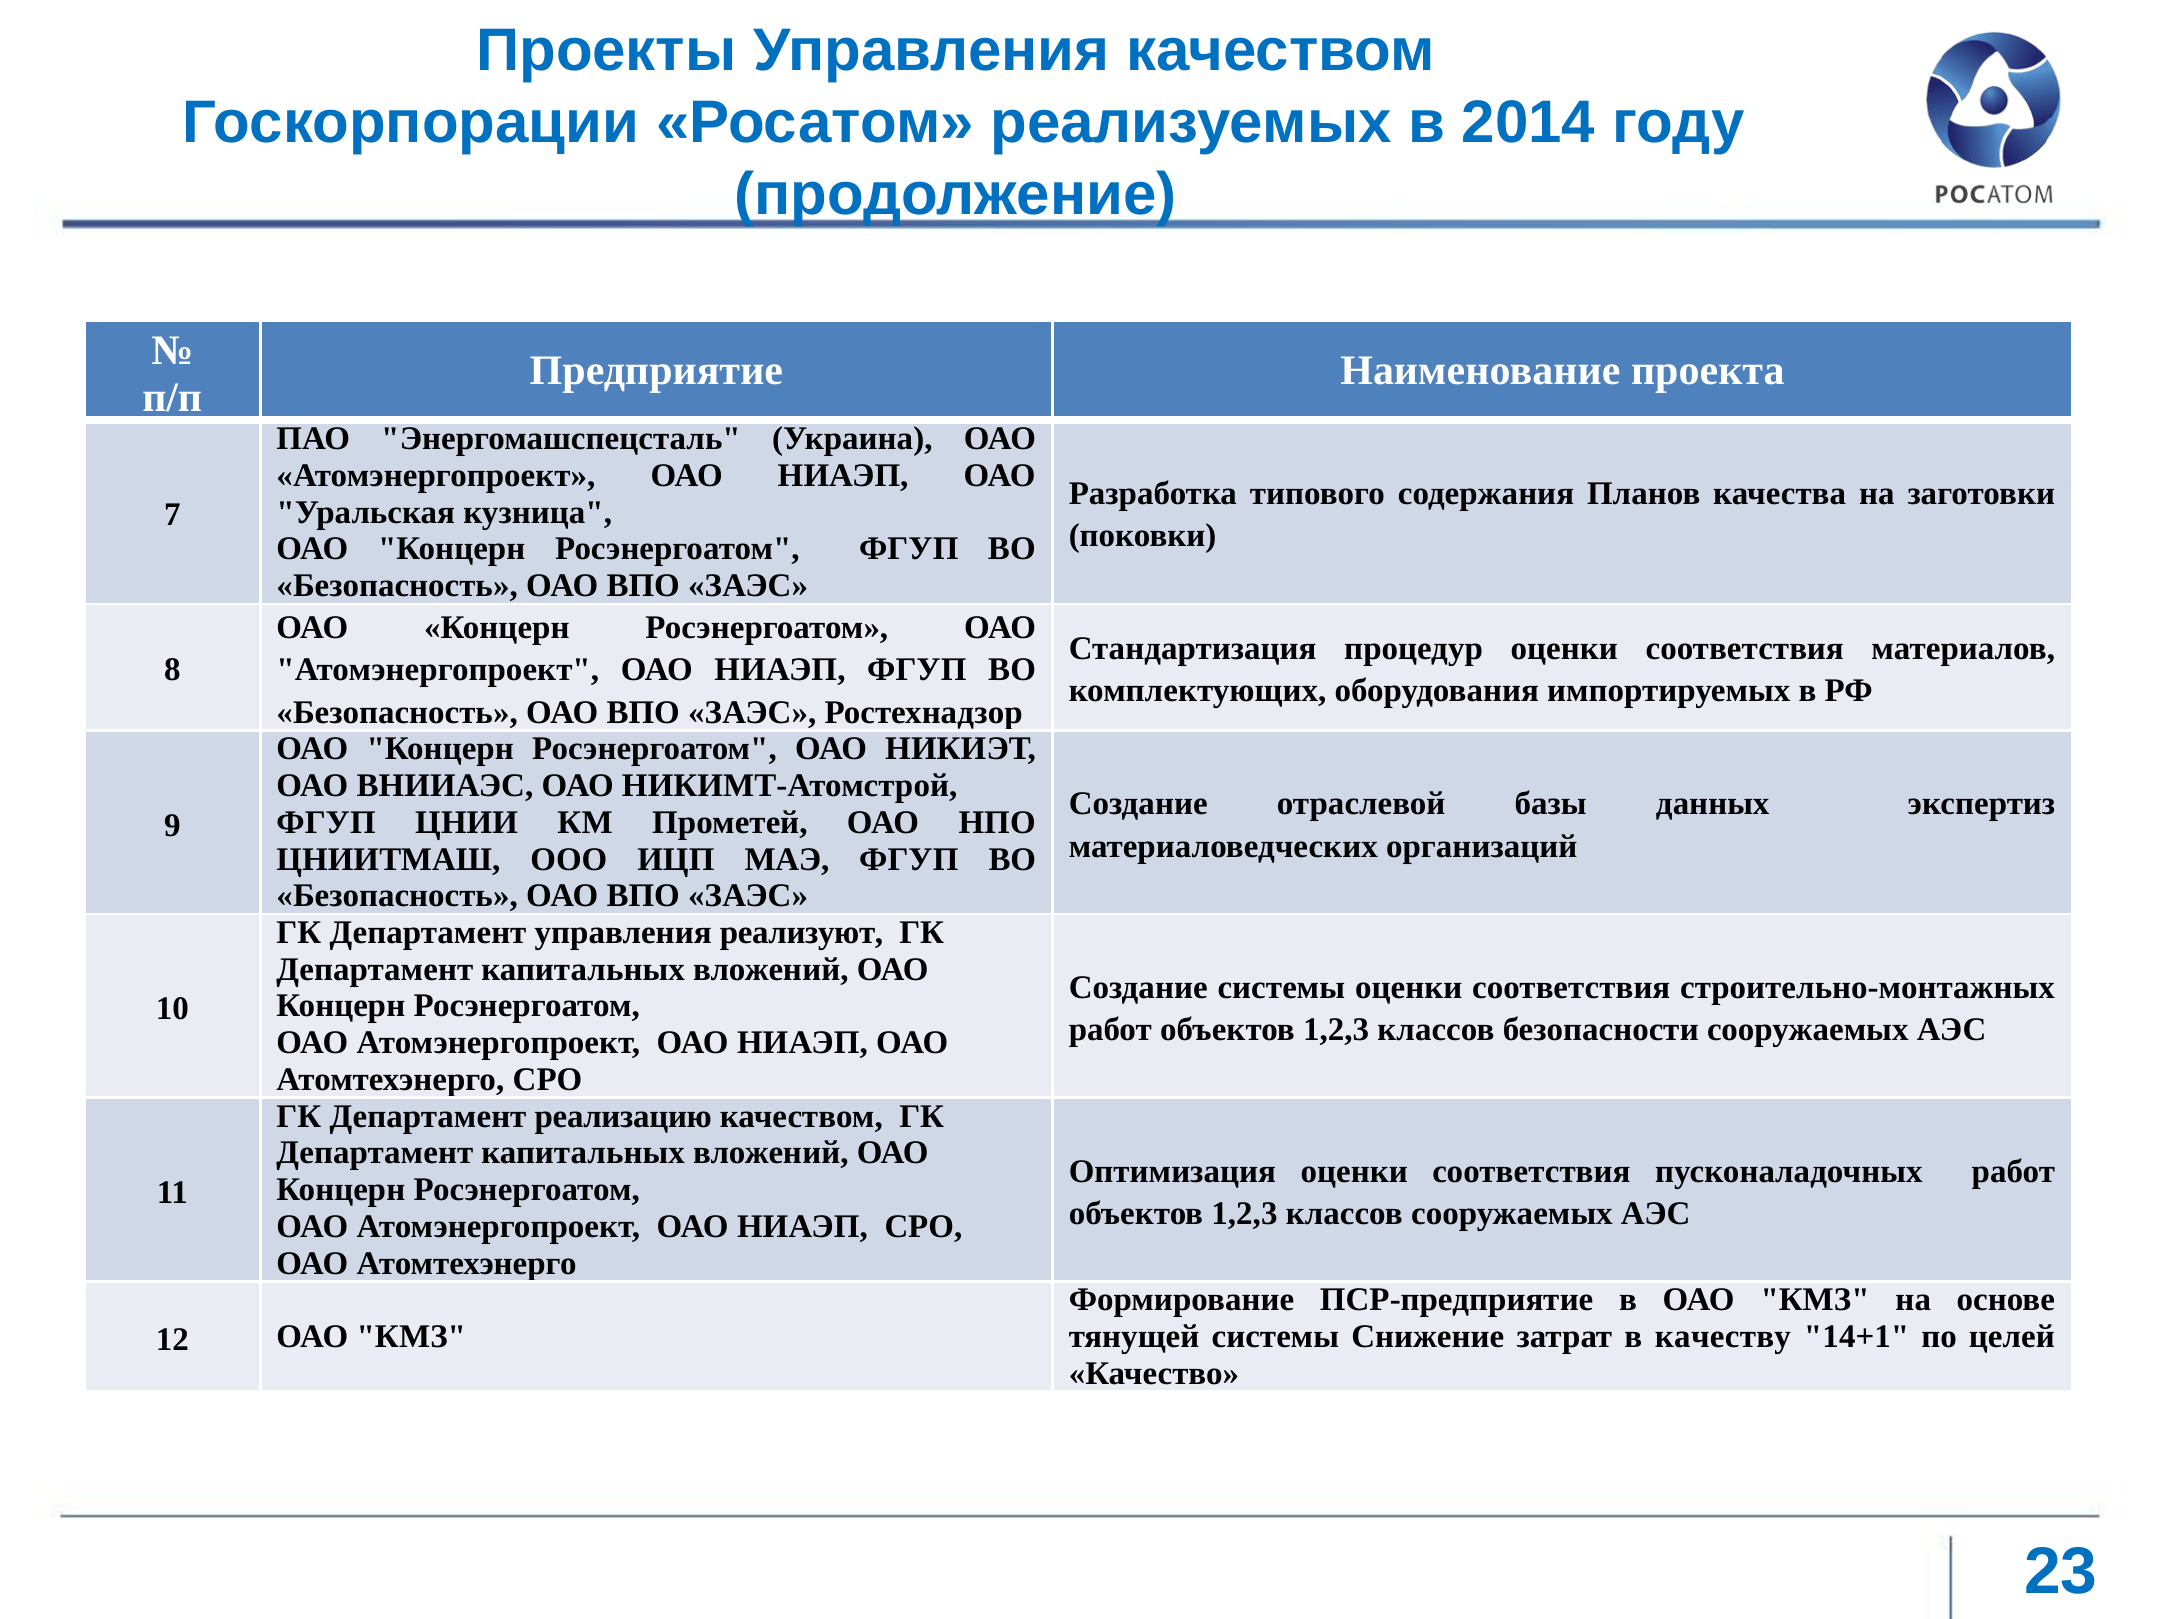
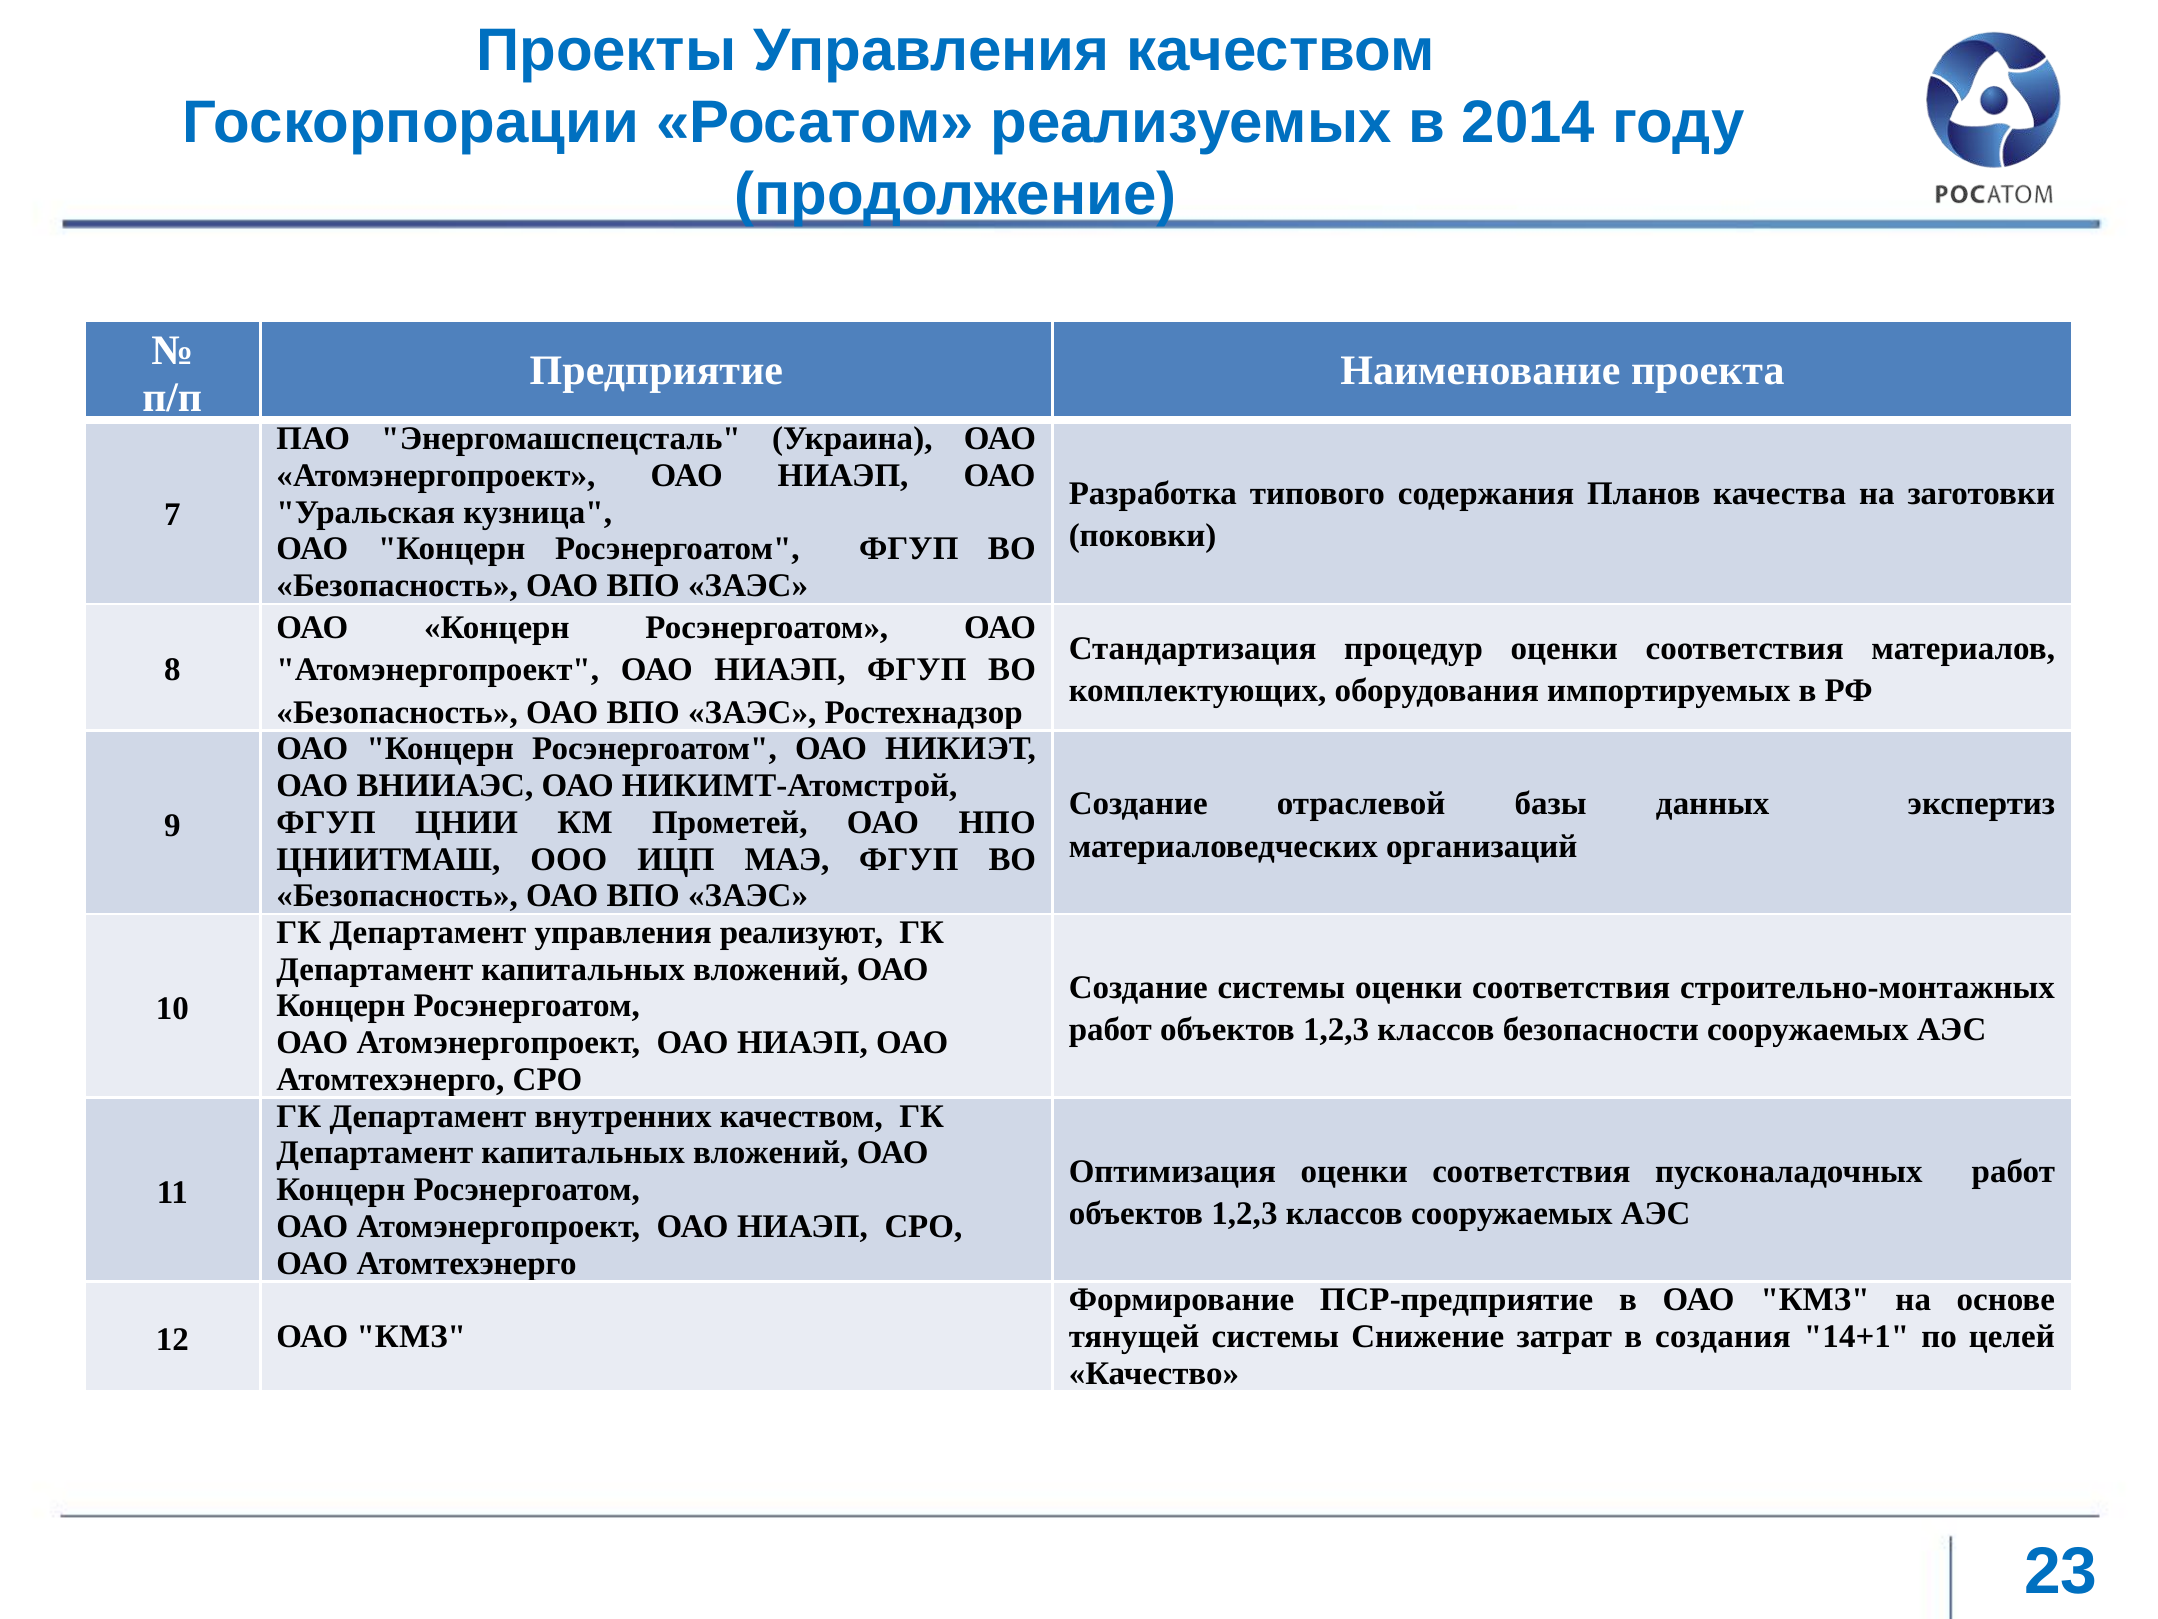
реализацию: реализацию -> внутренних
качеству: качеству -> создания
